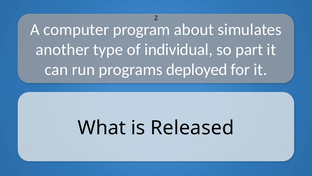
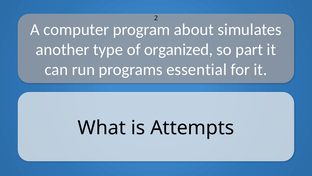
individual: individual -> organized
deployed: deployed -> essential
Released: Released -> Attempts
